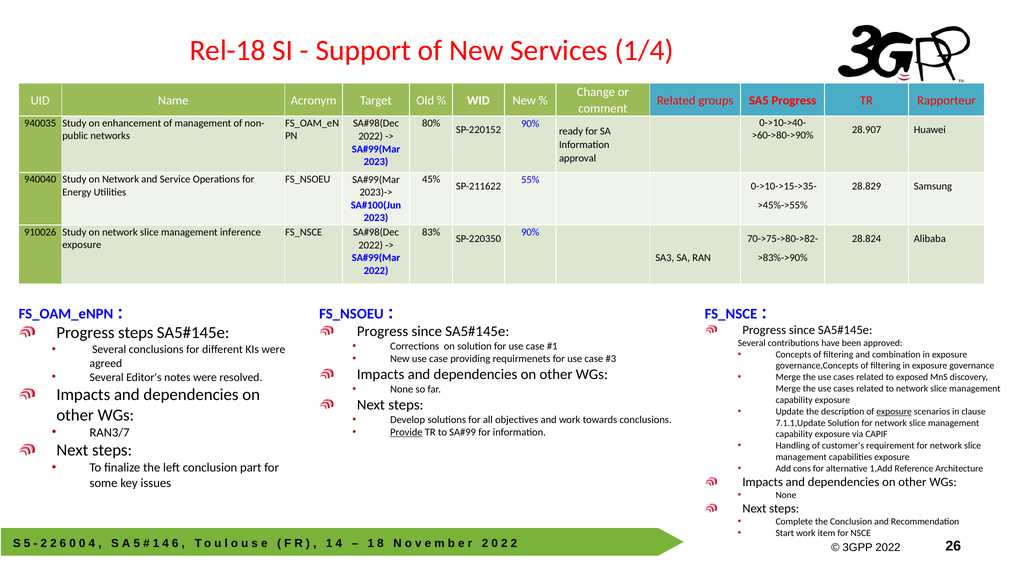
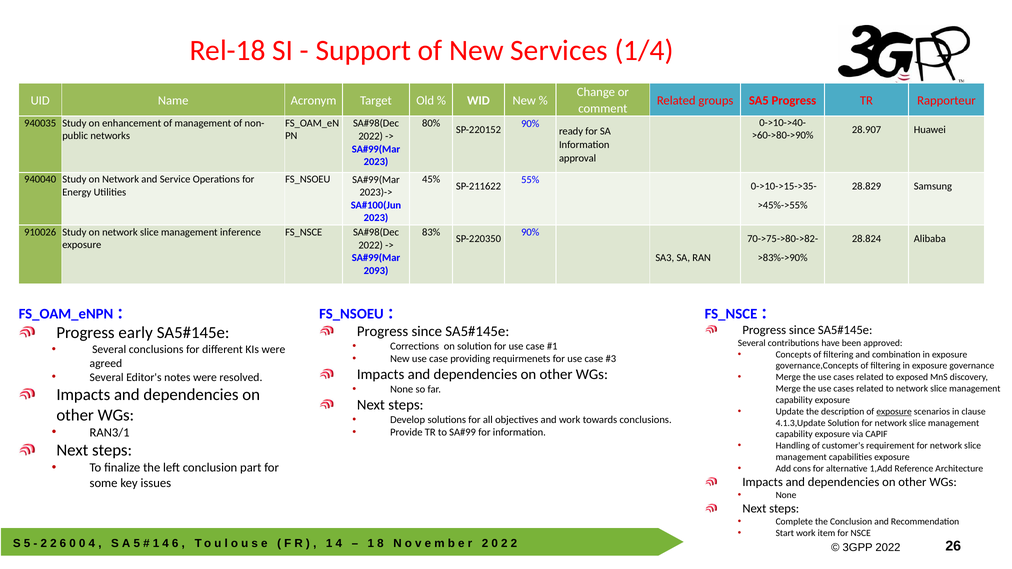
2022 at (376, 271): 2022 -> 2093
Progress steps: steps -> early
7.1.1,Update: 7.1.1,Update -> 4.1.3,Update
RAN3/7: RAN3/7 -> RAN3/1
Provide underline: present -> none
